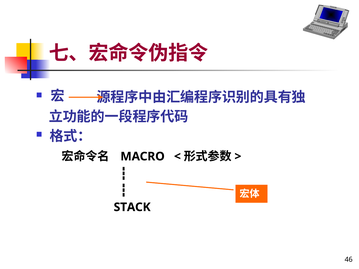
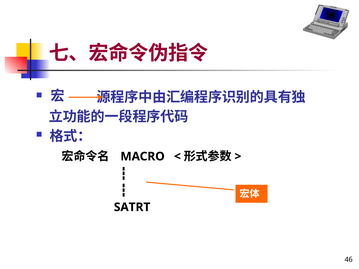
STACK: STACK -> SATRT
